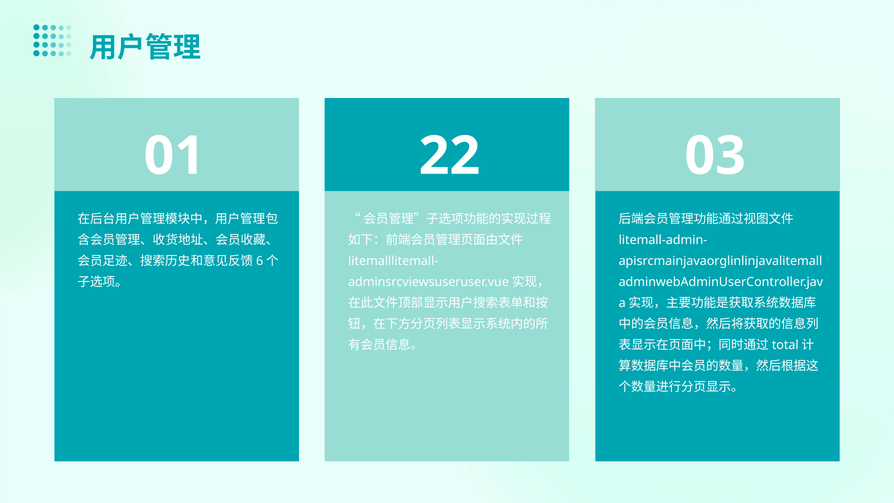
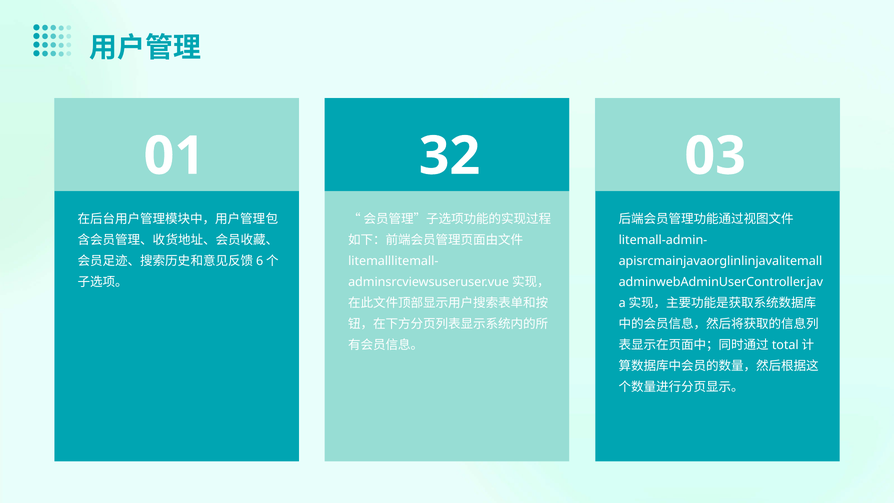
22: 22 -> 32
